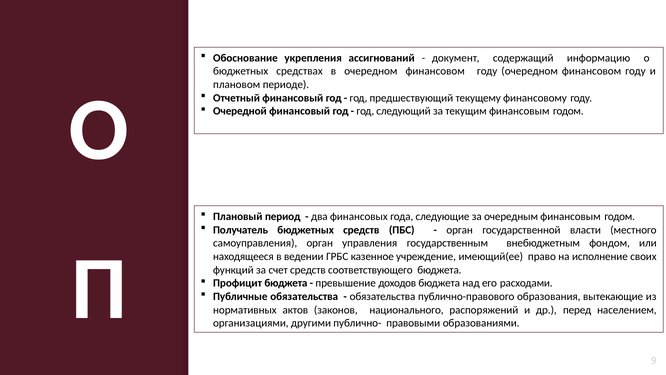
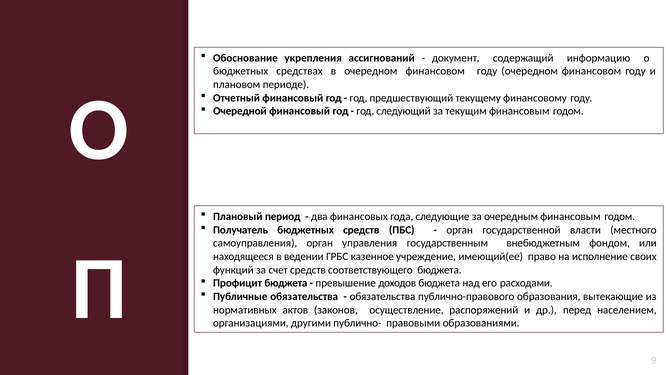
национального: национального -> осуществление
